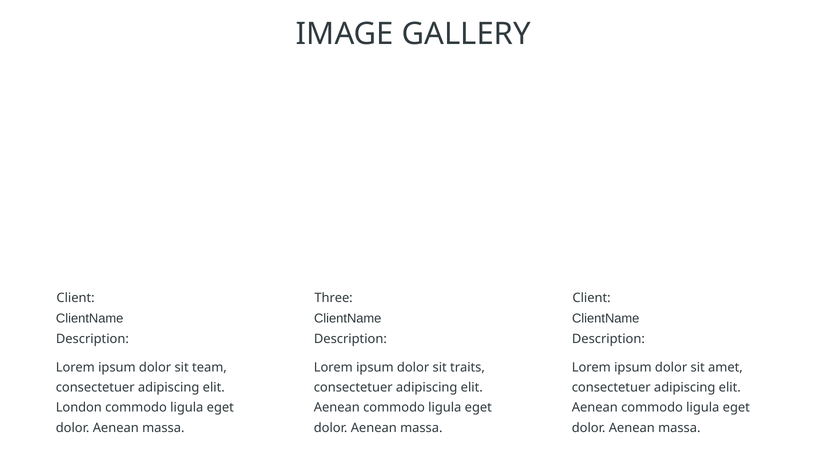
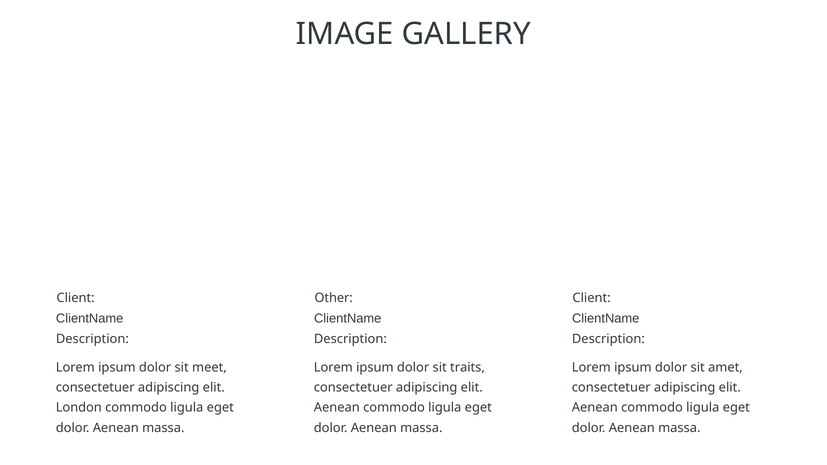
Three: Three -> Other
team: team -> meet
